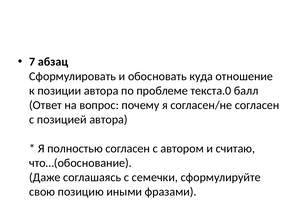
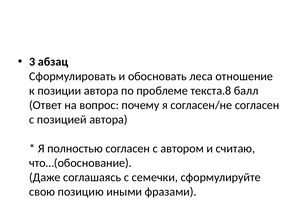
7: 7 -> 3
куда: куда -> леса
текста.0: текста.0 -> текста.8
